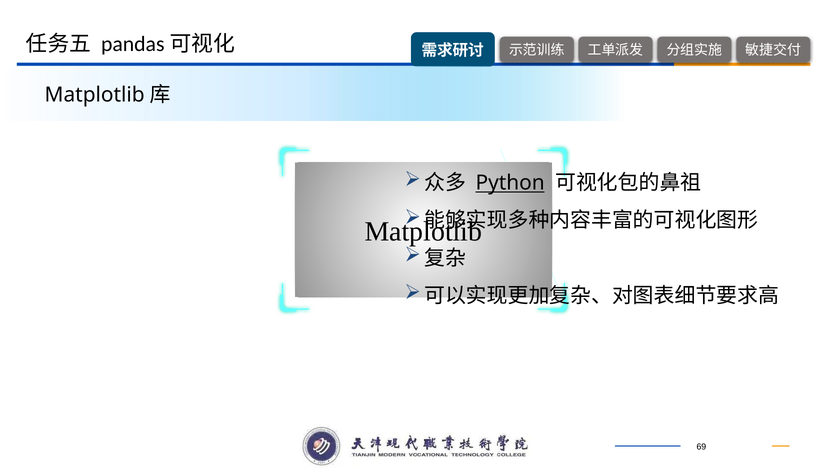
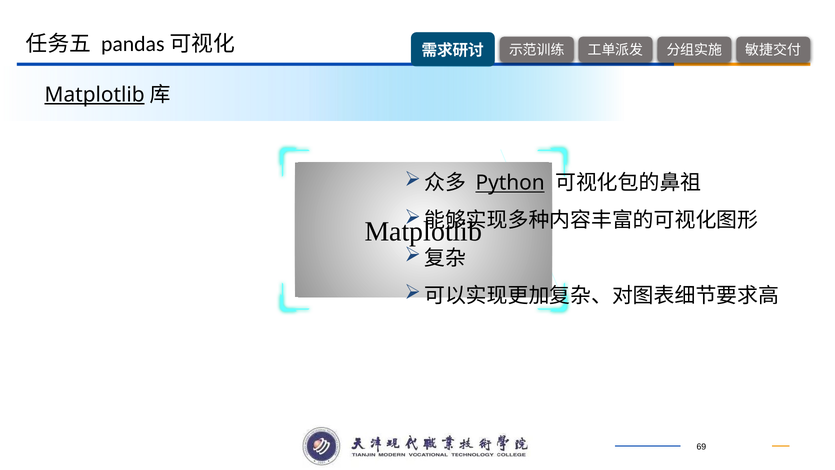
Matplotlib at (95, 95) underline: none -> present
